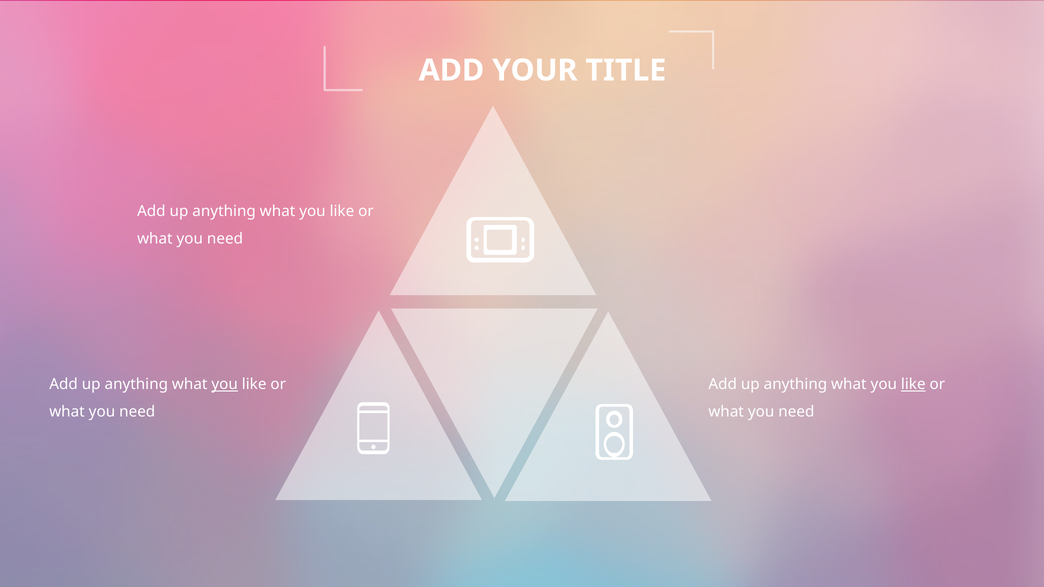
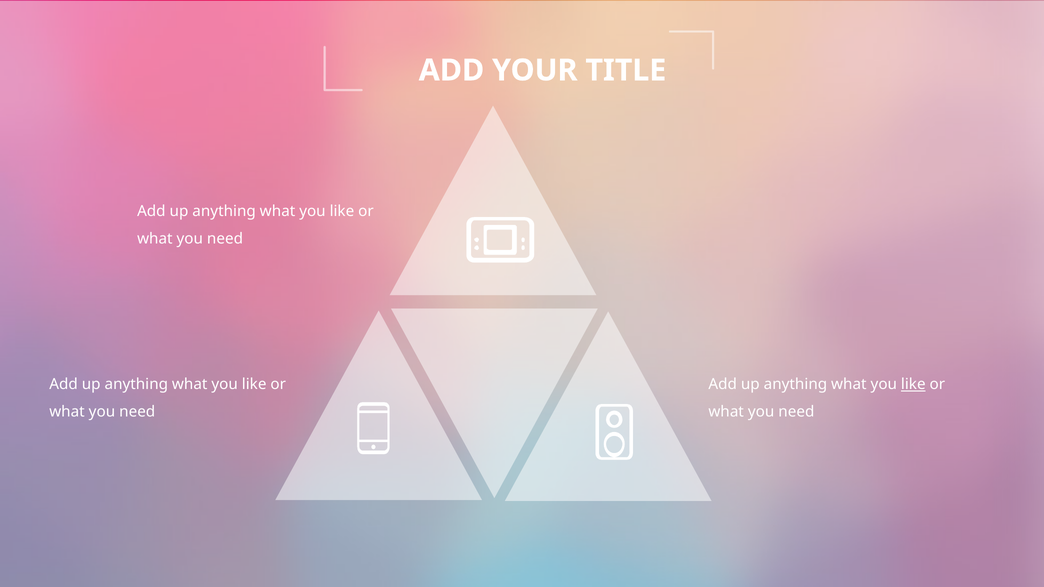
you at (225, 385) underline: present -> none
